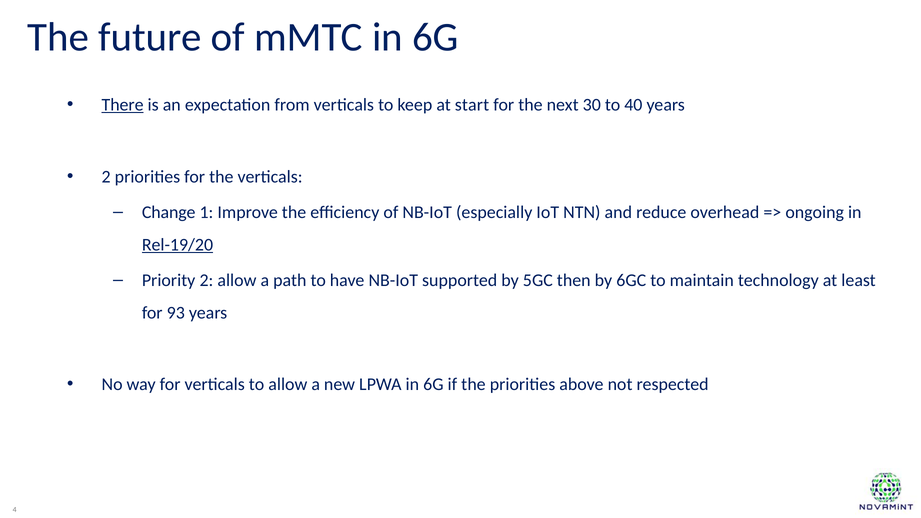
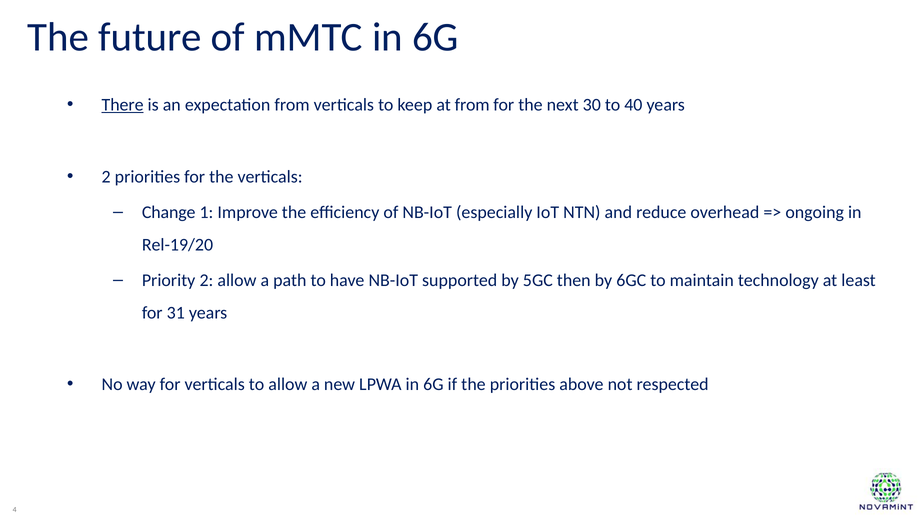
at start: start -> from
Rel-19/20 underline: present -> none
93: 93 -> 31
